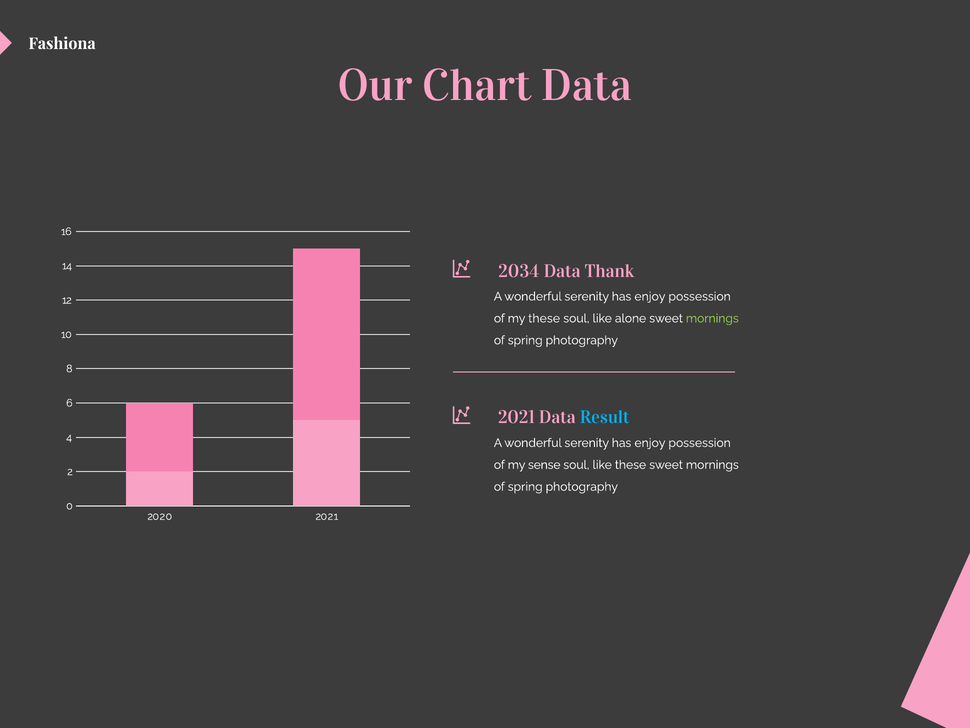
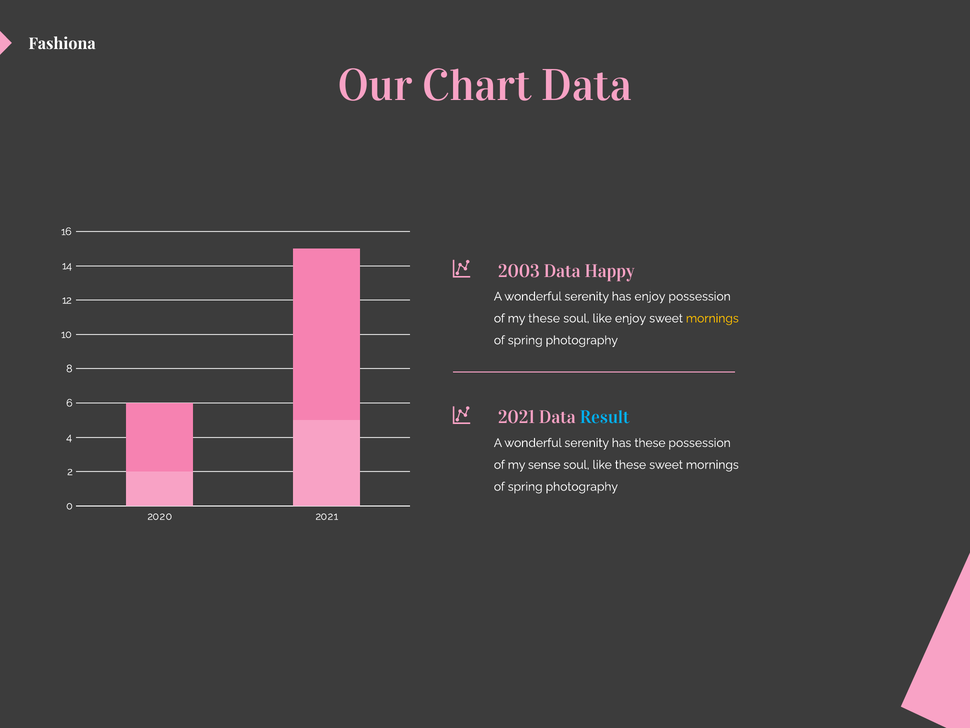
2034: 2034 -> 2003
Thank: Thank -> Happy
like alone: alone -> enjoy
mornings at (712, 318) colour: light green -> yellow
enjoy at (650, 443): enjoy -> these
